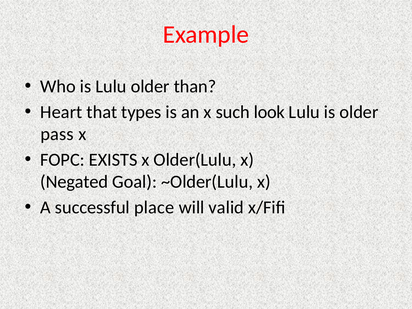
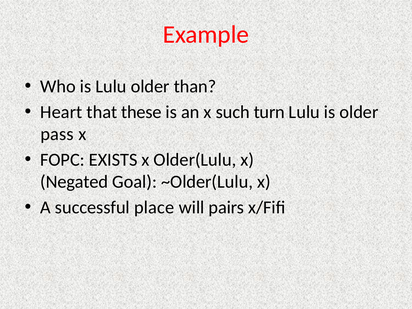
types: types -> these
look: look -> turn
valid: valid -> pairs
